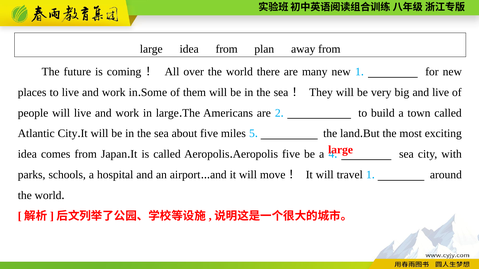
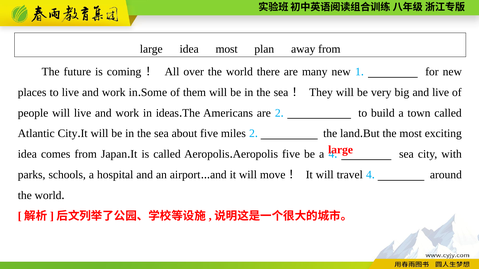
idea from: from -> most
in large: large -> ideas
miles 5: 5 -> 2
travel 1: 1 -> 4
